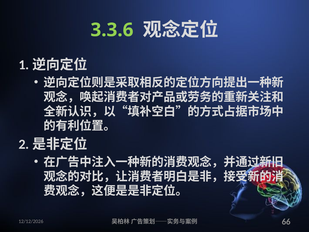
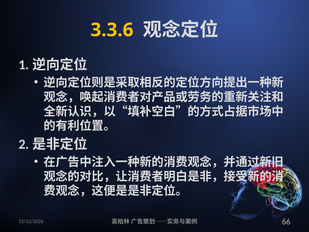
3.3.6 colour: light green -> yellow
